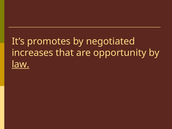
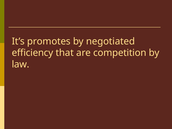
increases: increases -> efficiency
opportunity: opportunity -> competition
law underline: present -> none
